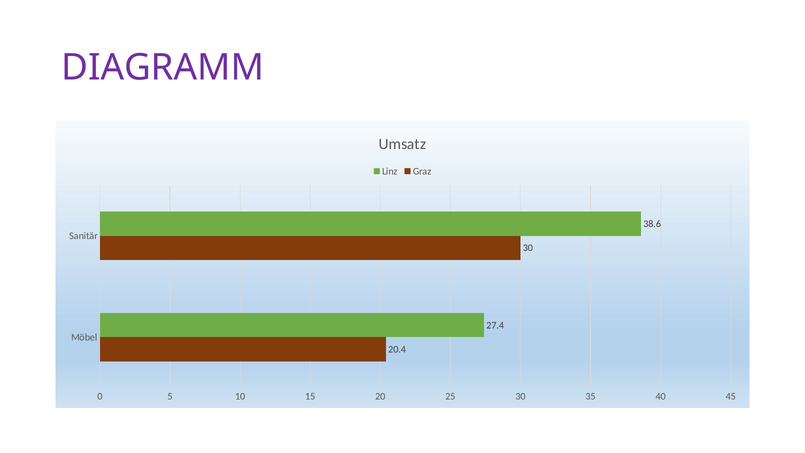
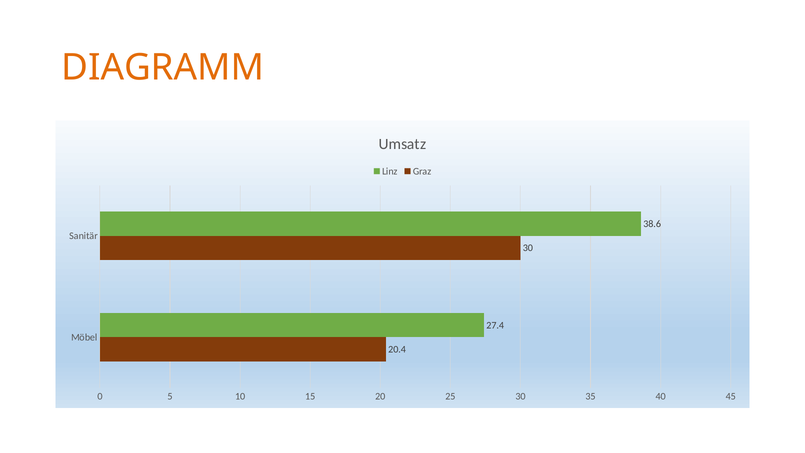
DIAGRAMM colour: purple -> orange
